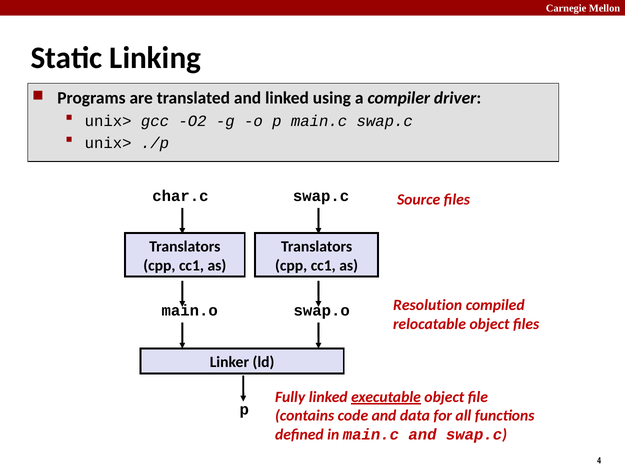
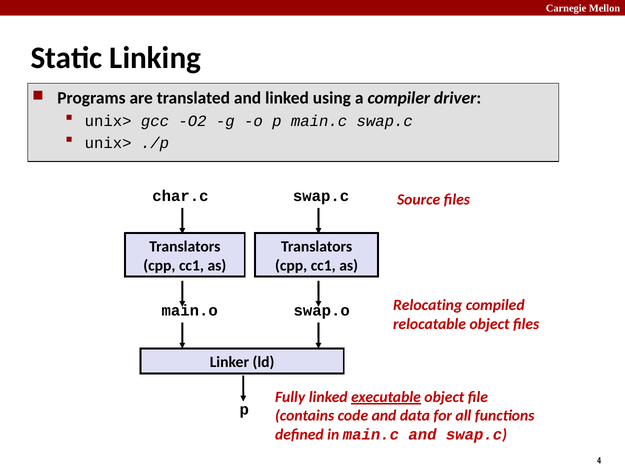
Resolution: Resolution -> Relocating
